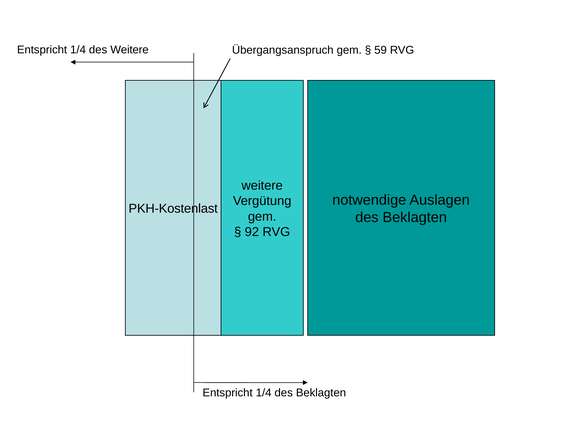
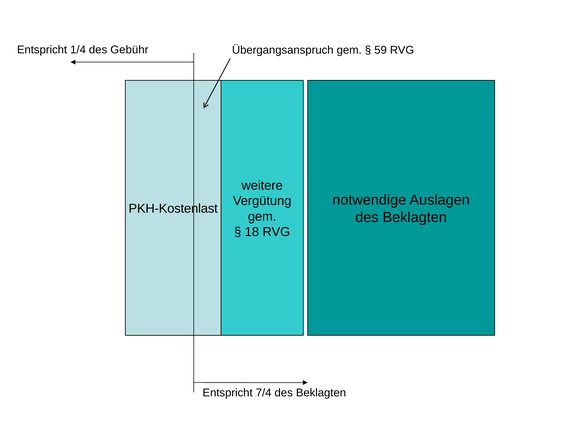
des Weitere: Weitere -> Gebühr
92: 92 -> 18
1/4 at (264, 393): 1/4 -> 7/4
